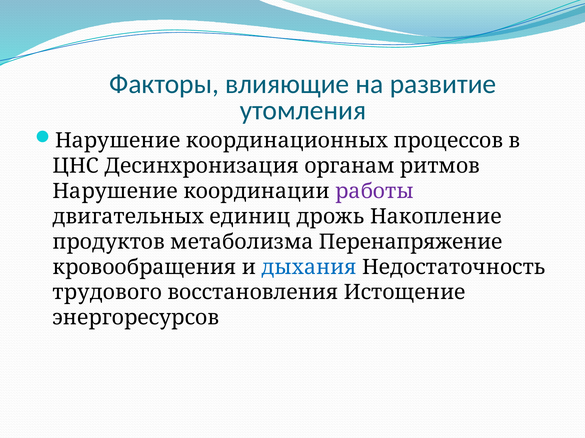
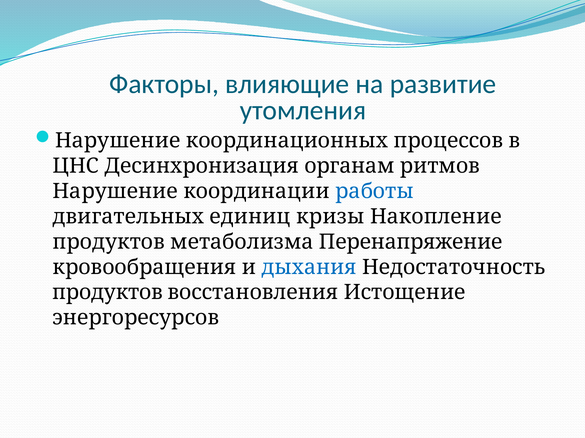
работы colour: purple -> blue
дрожь: дрожь -> кризы
трудового at (107, 293): трудового -> продуктов
